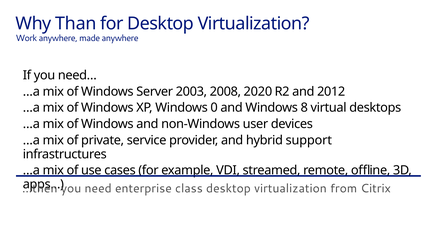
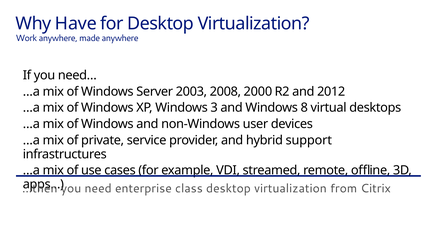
Than: Than -> Have
2020: 2020 -> 2000
0: 0 -> 3
